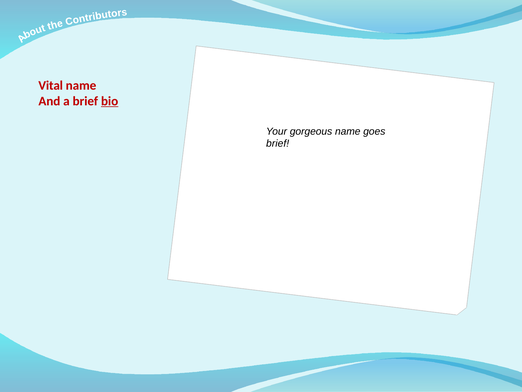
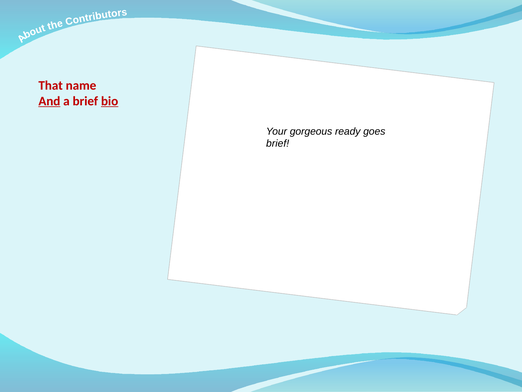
Vital: Vital -> That
And underline: none -> present
gorgeous name: name -> ready
